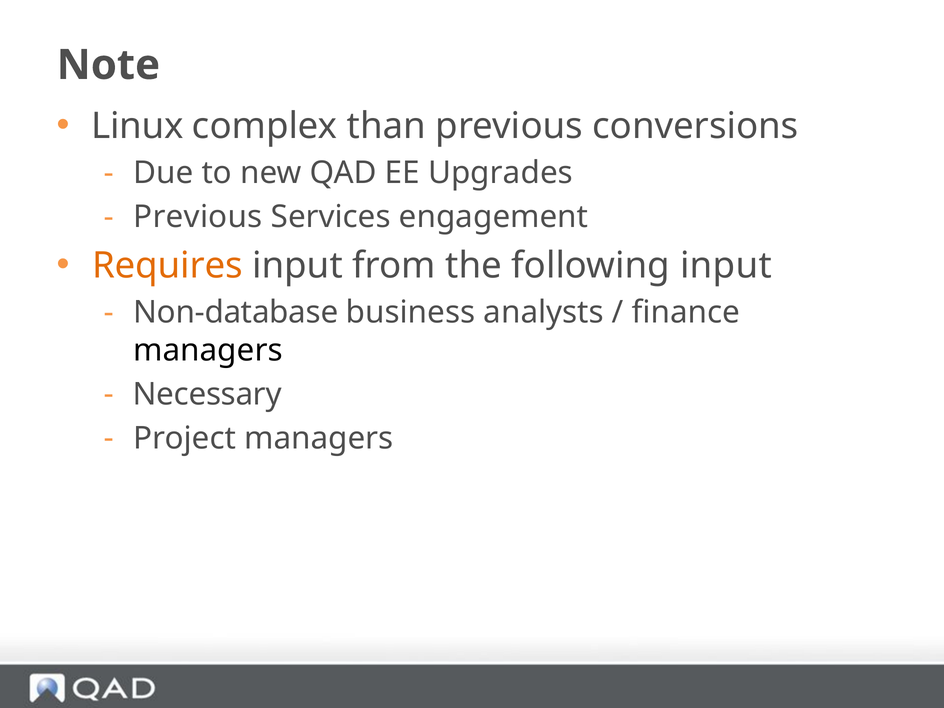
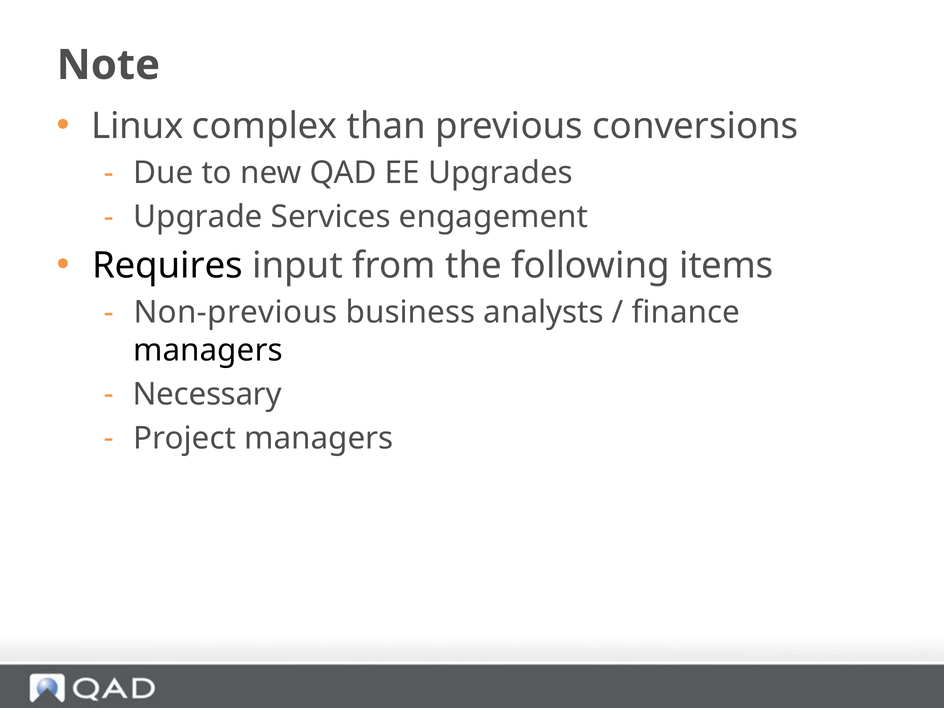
Previous at (198, 217): Previous -> Upgrade
Requires colour: orange -> black
following input: input -> items
Non-database: Non-database -> Non-previous
